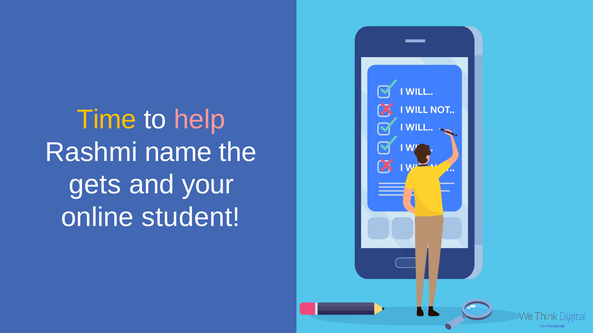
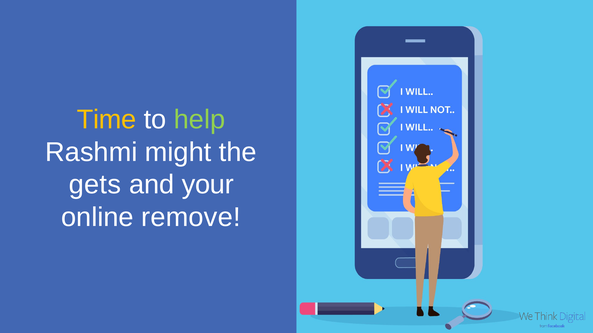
help colour: pink -> light green
name: name -> might
student: student -> remove
